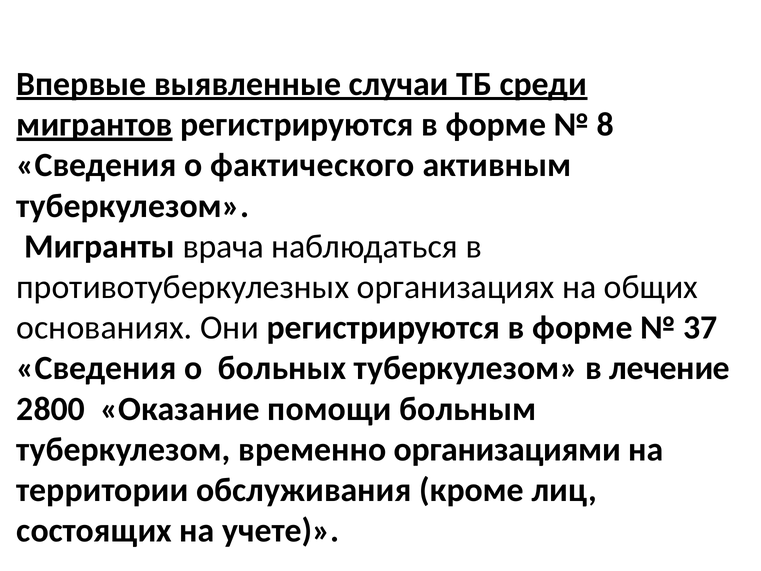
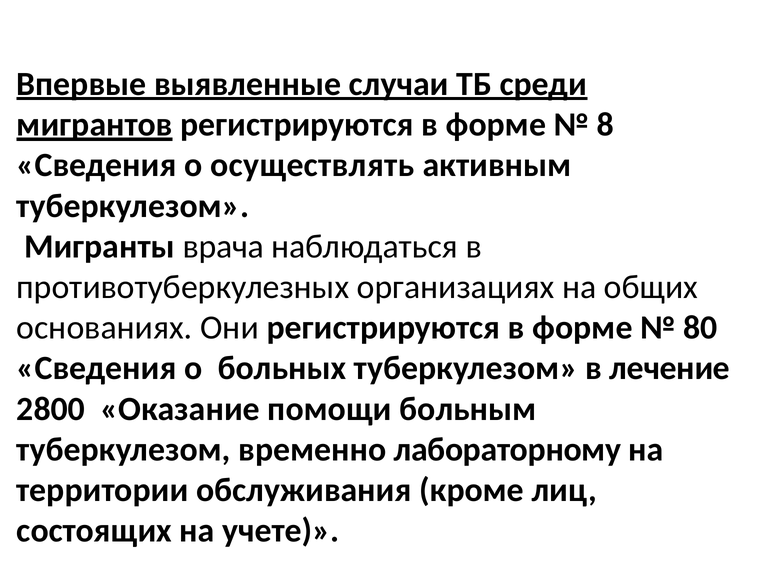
фактического: фактического -> осуществлять
37: 37 -> 80
организациями: организациями -> лабораторному
